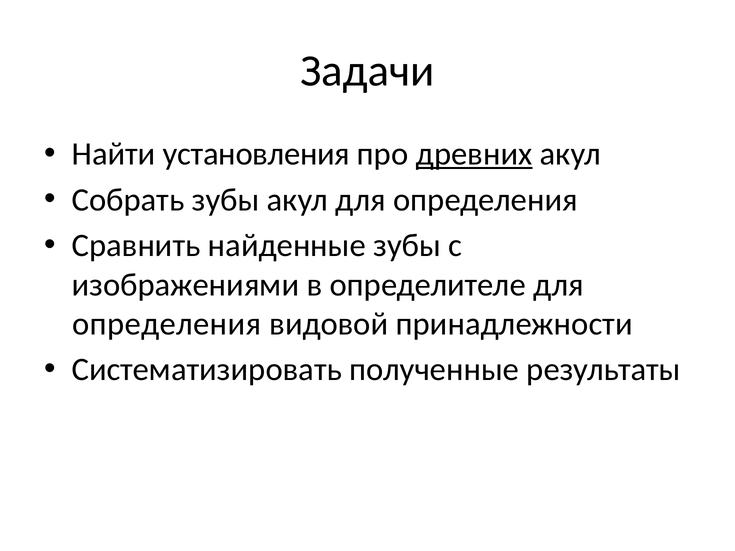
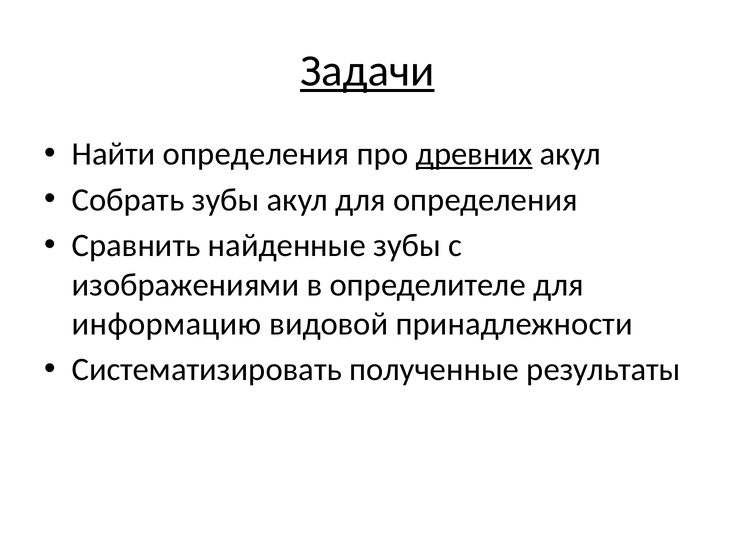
Задачи underline: none -> present
Найти установления: установления -> определения
определения at (167, 324): определения -> информацию
